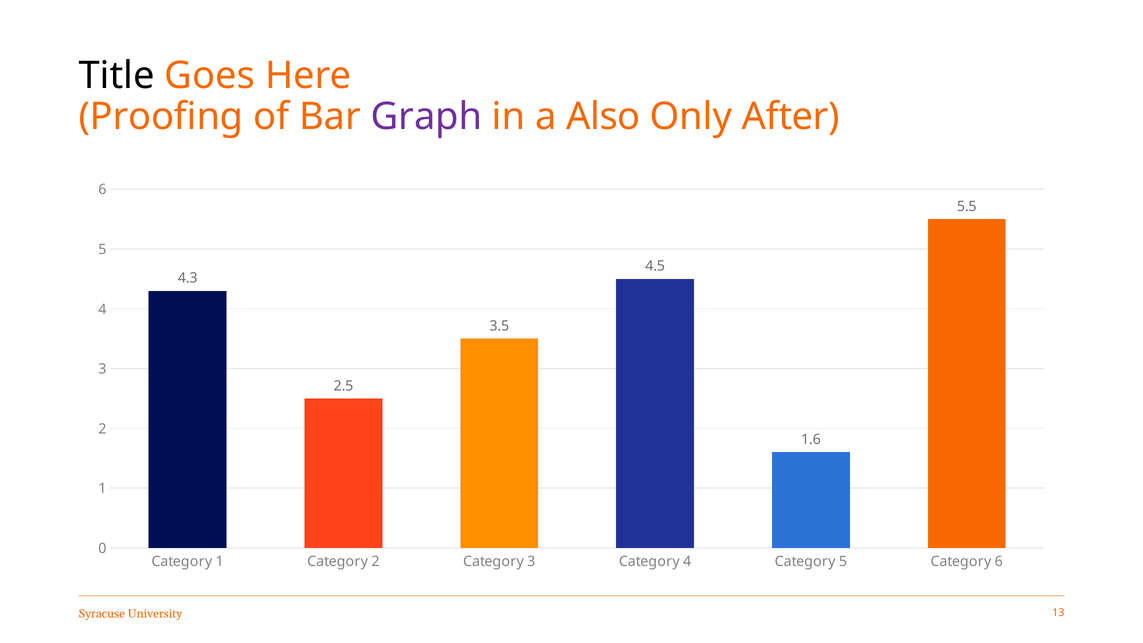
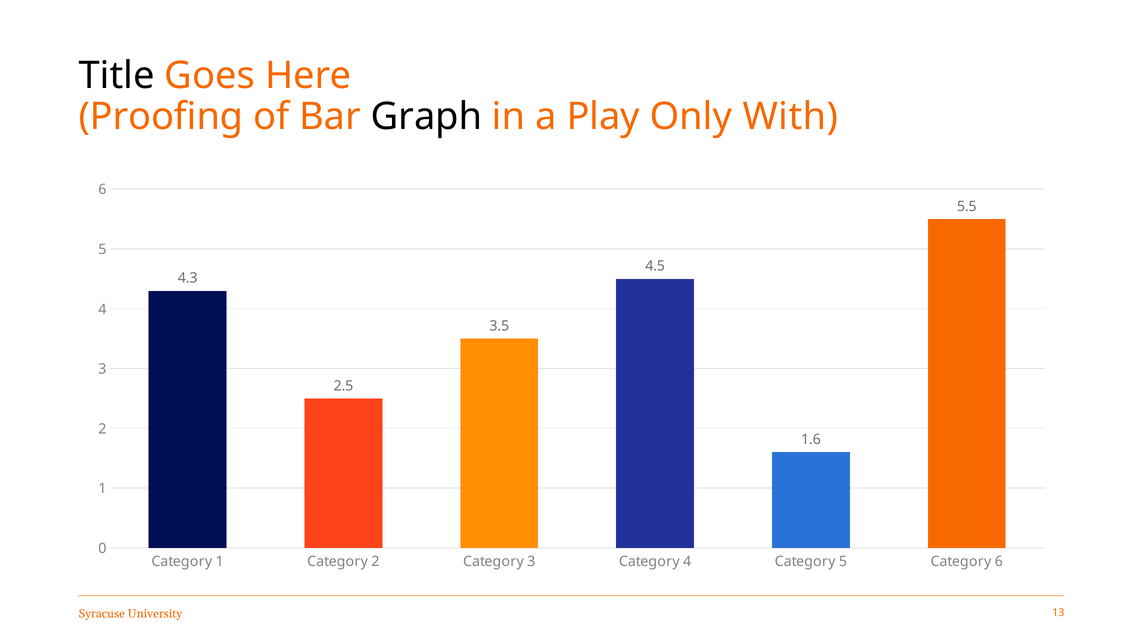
Graph colour: purple -> black
Also: Also -> Play
After: After -> With
